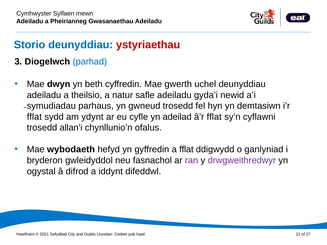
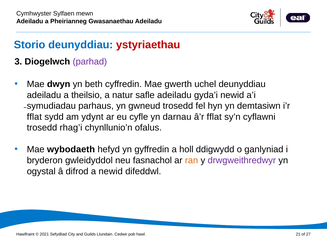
parhad colour: blue -> purple
adeilad: adeilad -> darnau
allan’i: allan’i -> rhag’i
a fflat: fflat -> holl
ran colour: purple -> orange
a iddynt: iddynt -> newid
